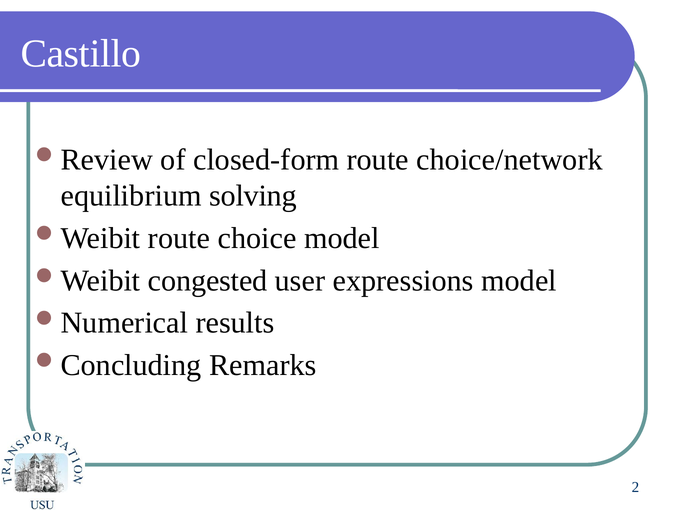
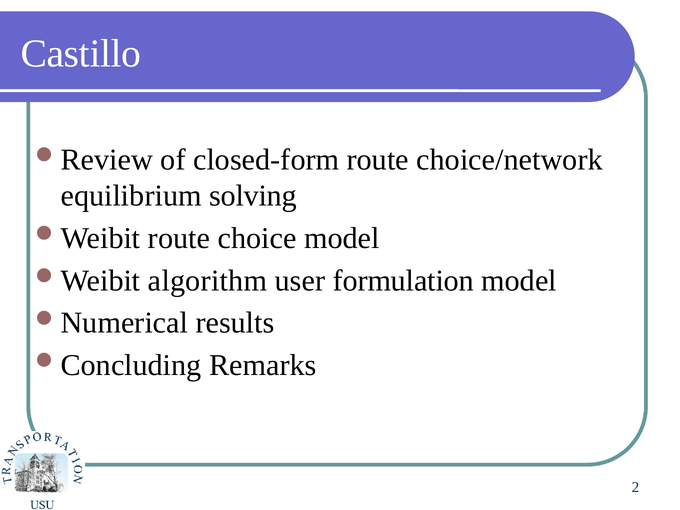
congested: congested -> algorithm
expressions: expressions -> formulation
